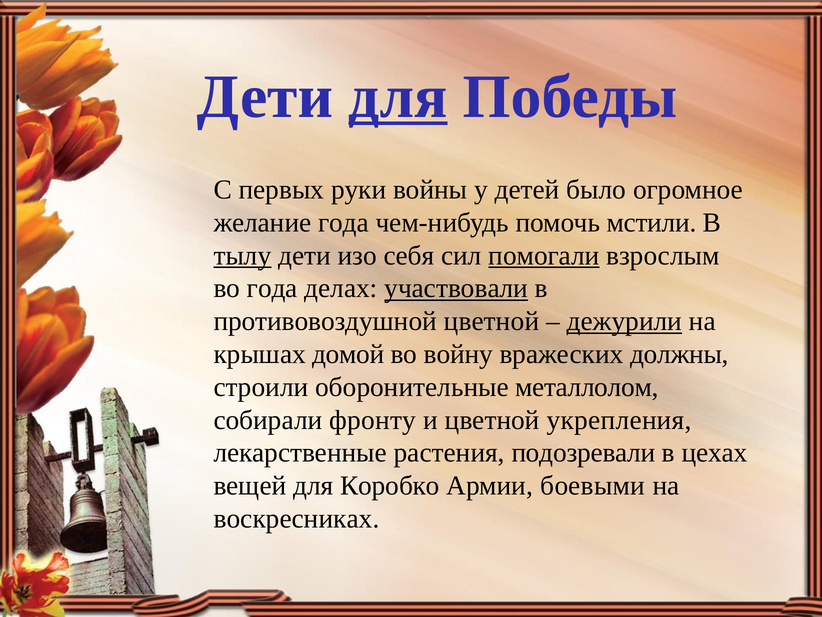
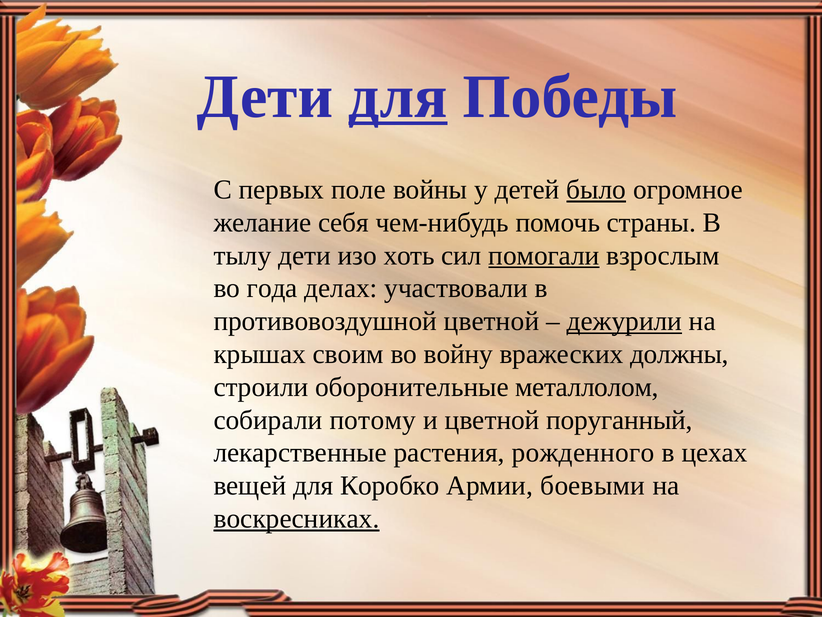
руки: руки -> поле
было underline: none -> present
желание года: года -> себя
мстили: мстили -> страны
тылу underline: present -> none
себя: себя -> хоть
участвовали underline: present -> none
домой: домой -> своим
фронту: фронту -> потому
укрепления: укрепления -> поруганный
подозревали: подозревали -> рожденного
воскресниках underline: none -> present
